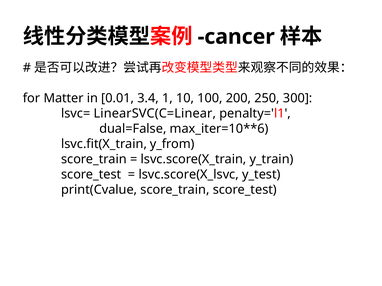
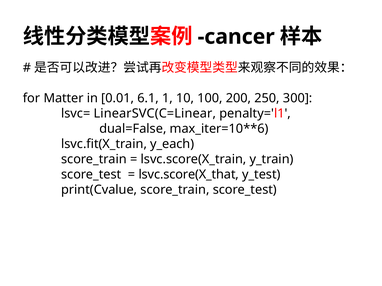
3.4: 3.4 -> 6.1
y_from: y_from -> y_each
lsvc.score(X_lsvc: lsvc.score(X_lsvc -> lsvc.score(X_that
